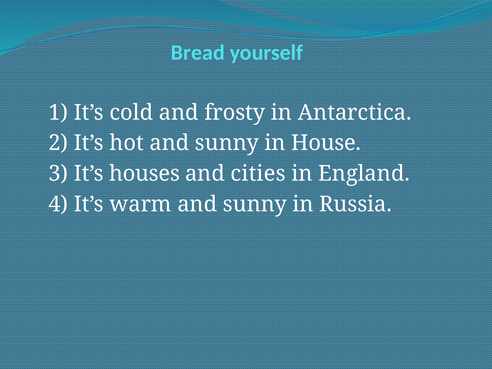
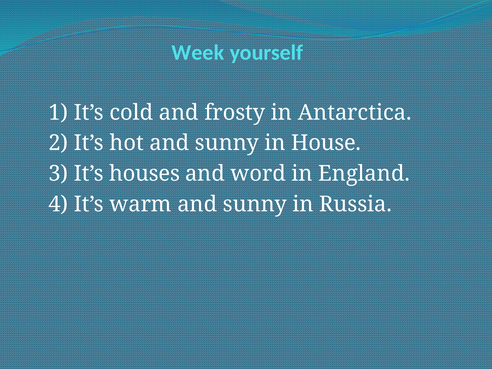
Bread: Bread -> Week
cities: cities -> word
